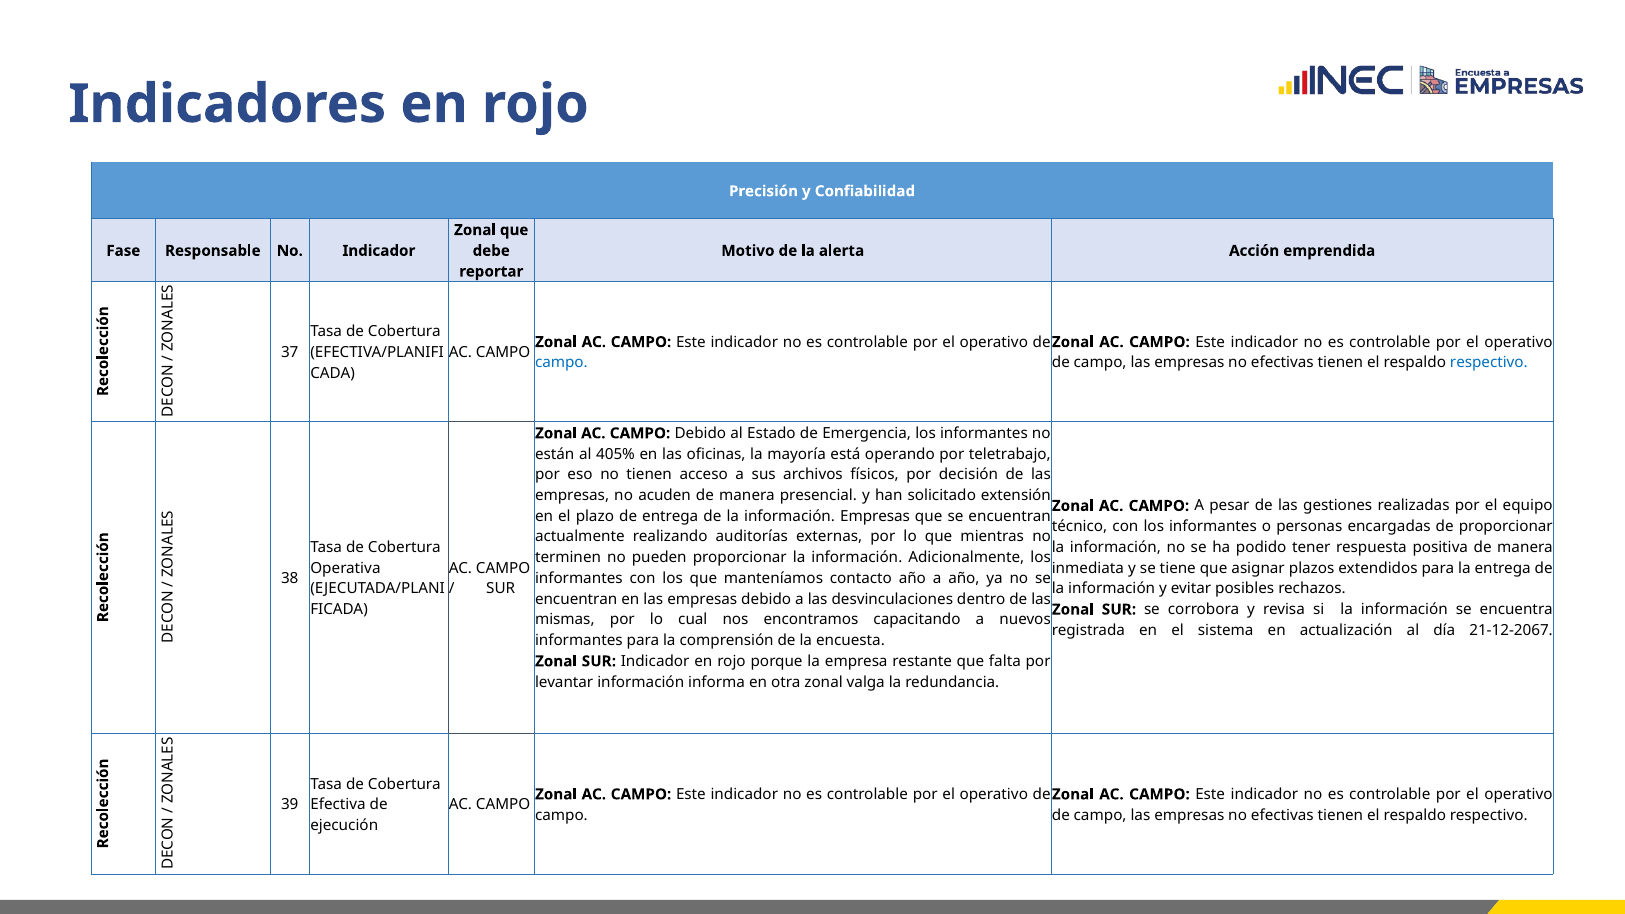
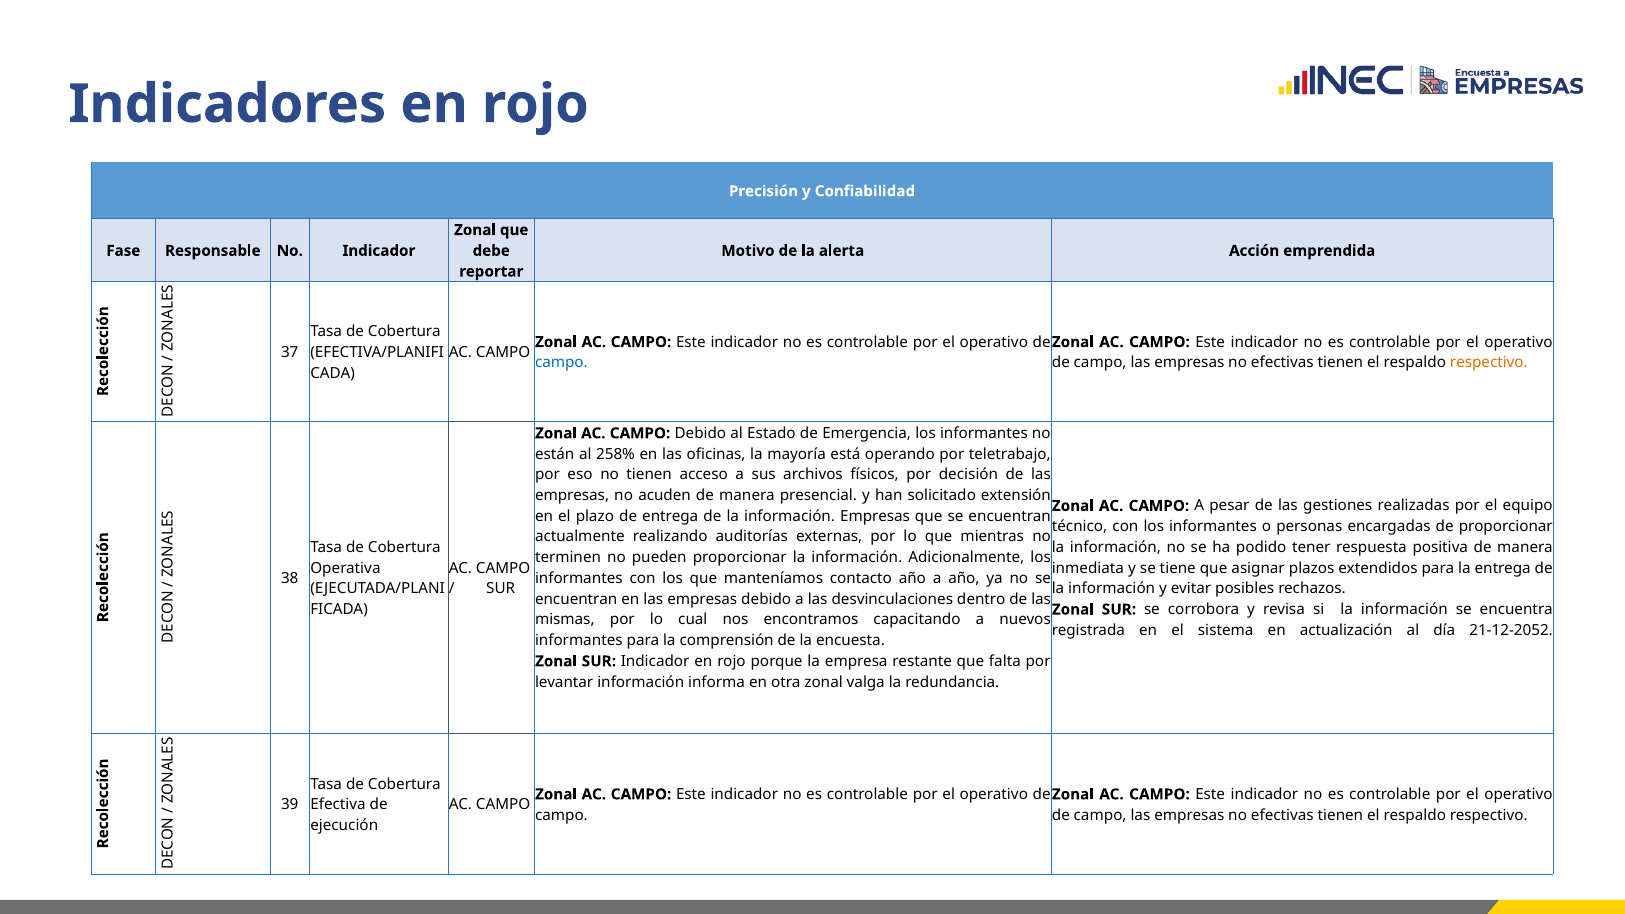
respectivo at (1489, 363) colour: blue -> orange
405%: 405% -> 258%
21-12-2067: 21-12-2067 -> 21-12-2052
